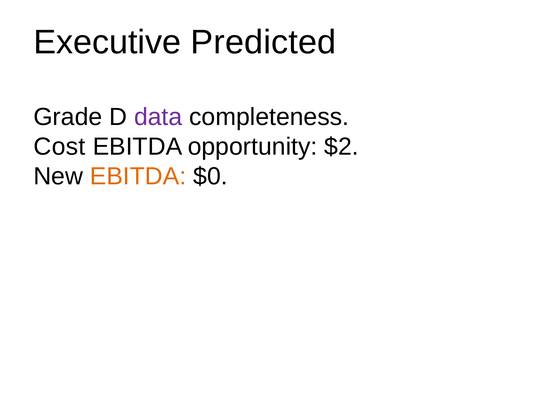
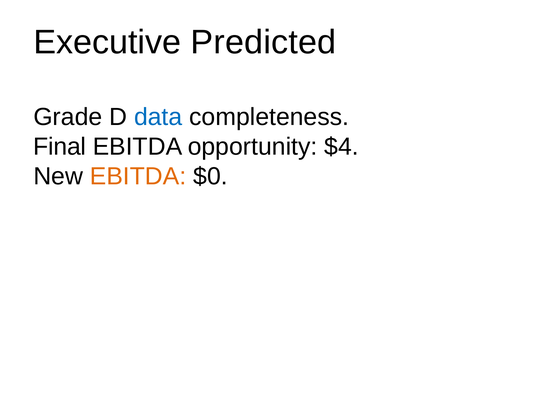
data colour: purple -> blue
Cost: Cost -> Final
$2: $2 -> $4
